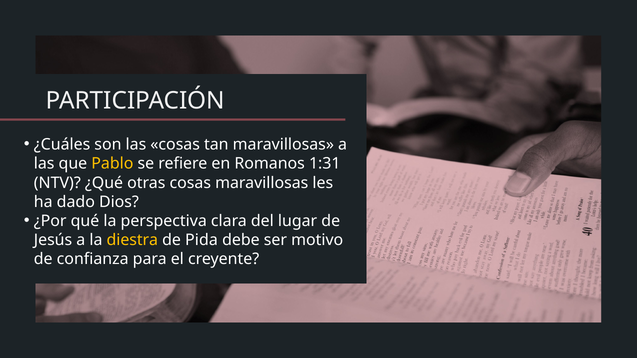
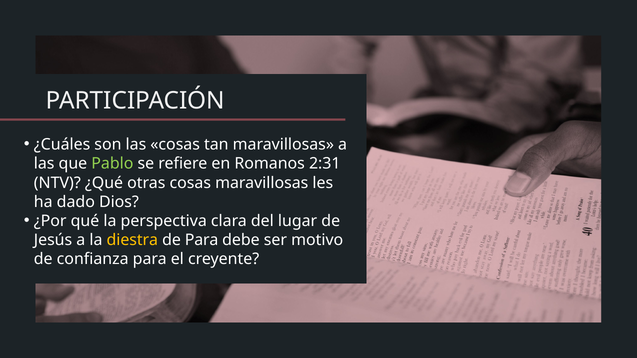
Pablo colour: yellow -> light green
1:31: 1:31 -> 2:31
de Pida: Pida -> Para
